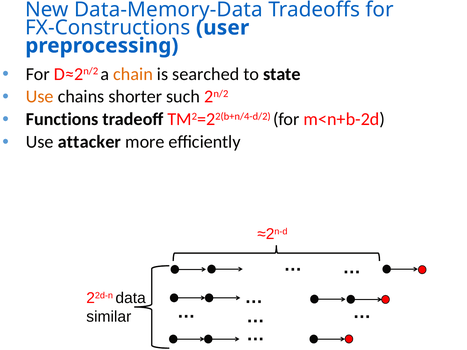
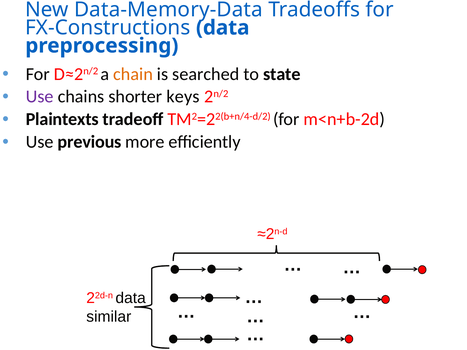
FX-Constructions user: user -> data
Use at (40, 97) colour: orange -> purple
such: such -> keys
Functions: Functions -> Plaintexts
attacker: attacker -> previous
